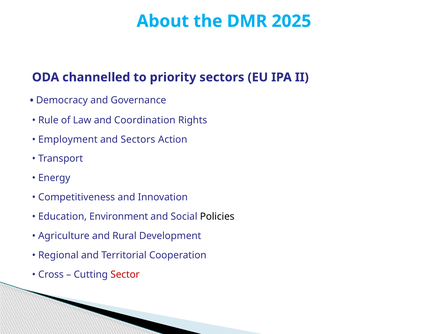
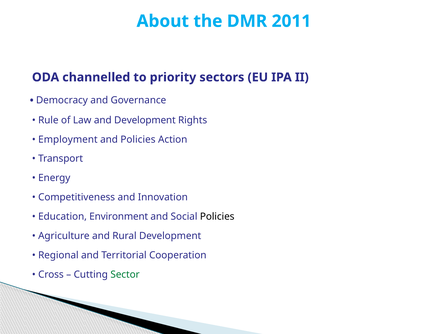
2025: 2025 -> 2011
and Coordination: Coordination -> Development
and Sectors: Sectors -> Policies
Sector colour: red -> green
